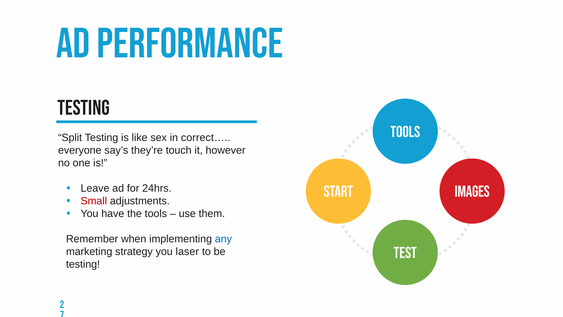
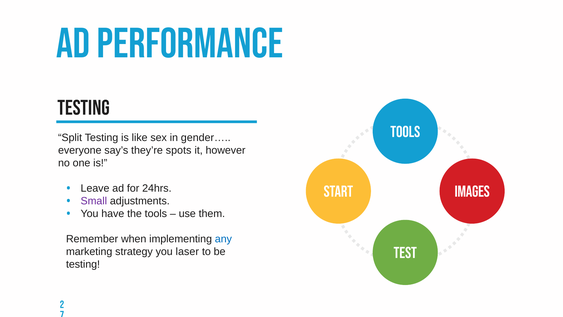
correct…: correct… -> gender…
touch: touch -> spots
Small colour: red -> purple
